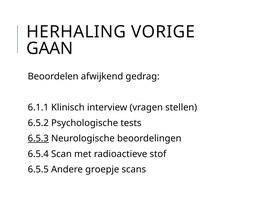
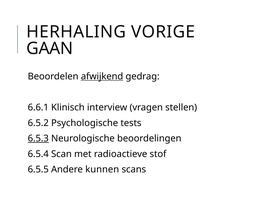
afwijkend underline: none -> present
6.1.1: 6.1.1 -> 6.6.1
groepje: groepje -> kunnen
